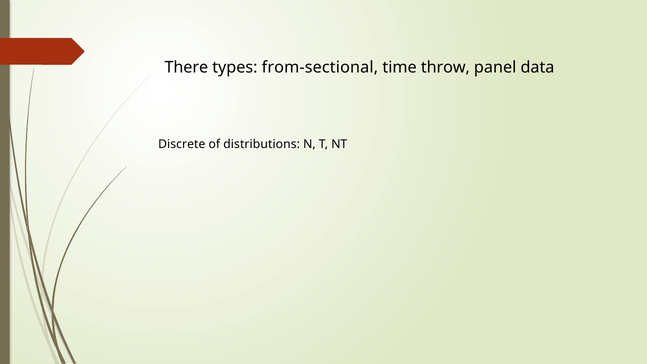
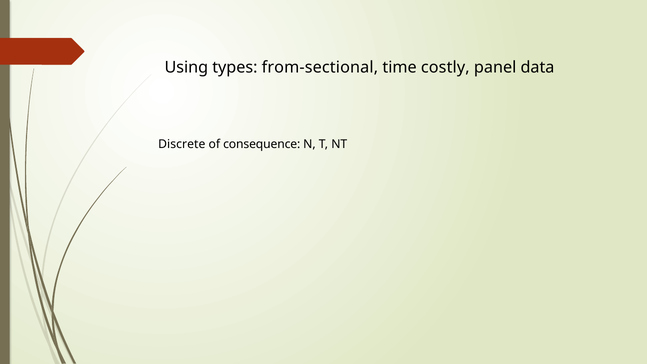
There: There -> Using
throw: throw -> costly
distributions: distributions -> consequence
